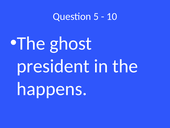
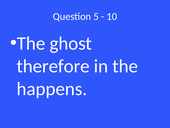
president: president -> therefore
